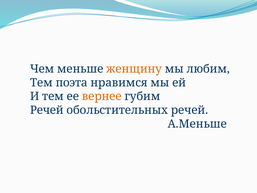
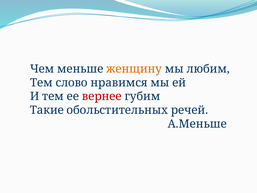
поэта: поэта -> слово
вернее colour: orange -> red
Речей at (47, 110): Речей -> Такие
